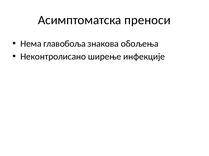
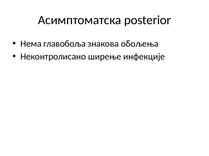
преноси: преноси -> posterior
